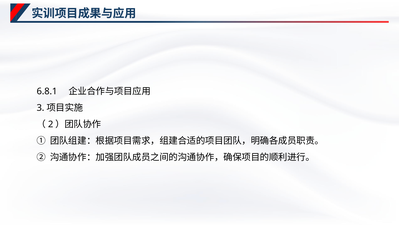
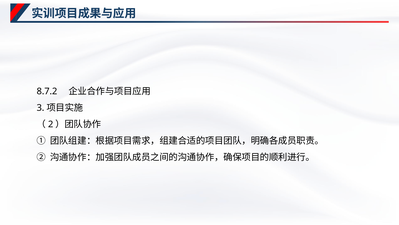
6.8.1: 6.8.1 -> 8.7.2
